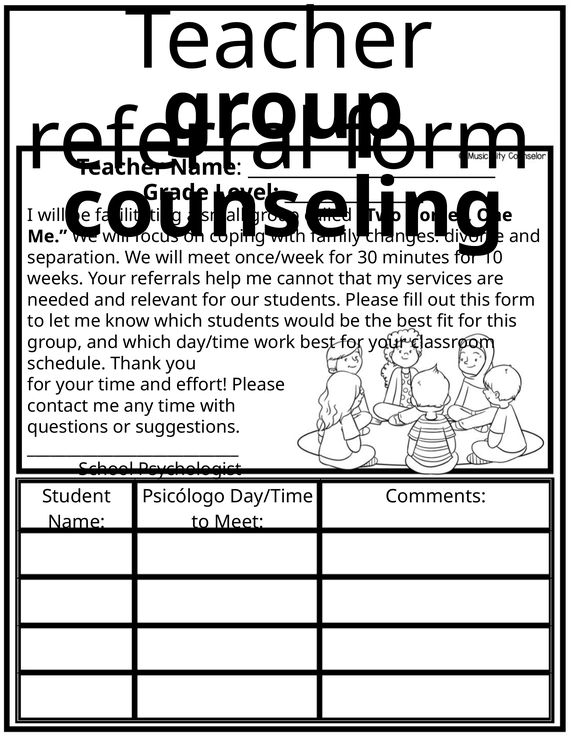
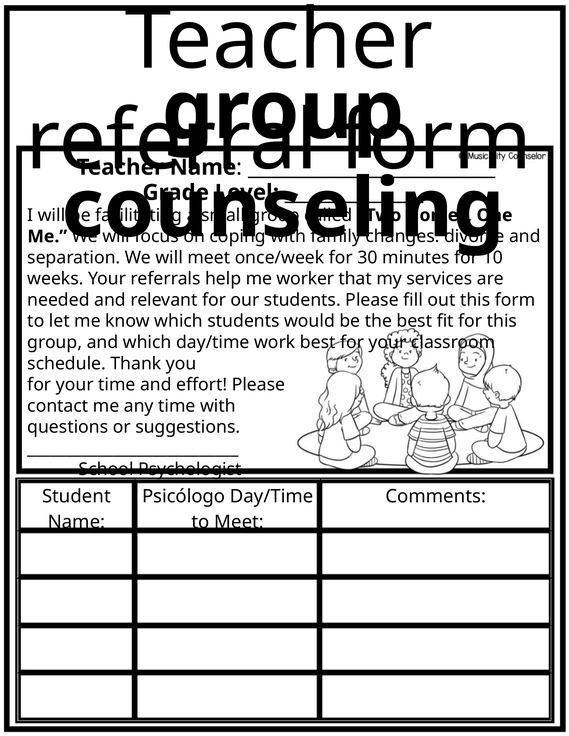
cannot: cannot -> worker
